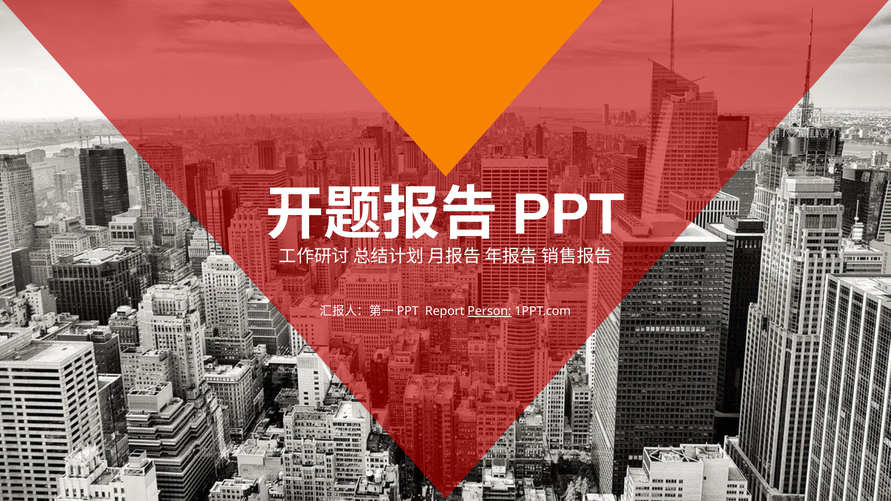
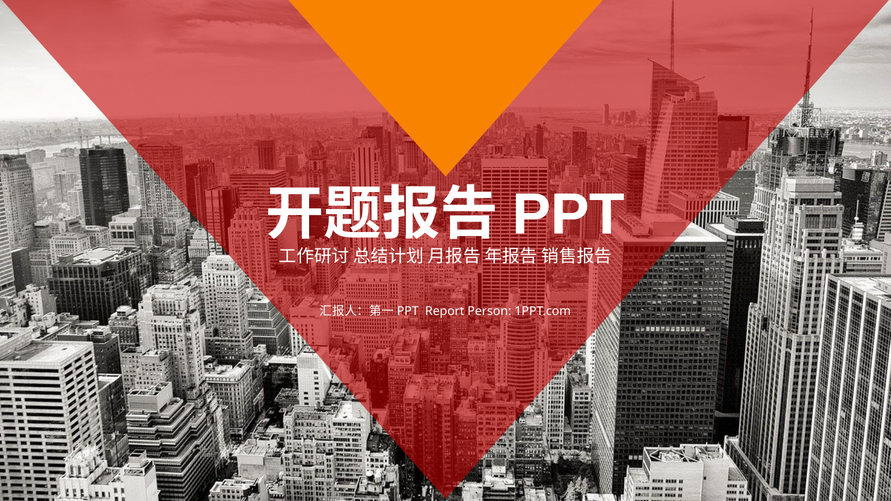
Person underline: present -> none
